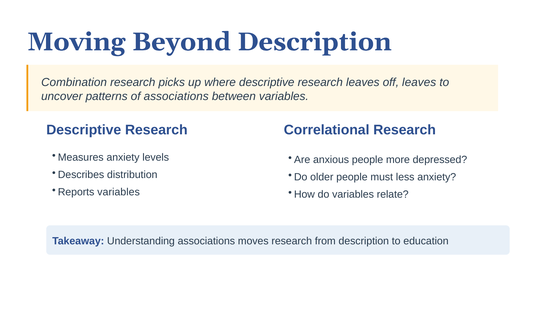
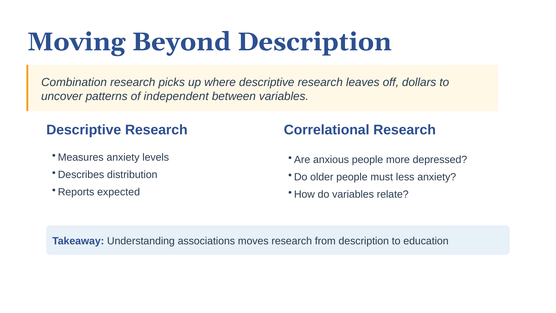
off leaves: leaves -> dollars
of associations: associations -> independent
Reports variables: variables -> expected
